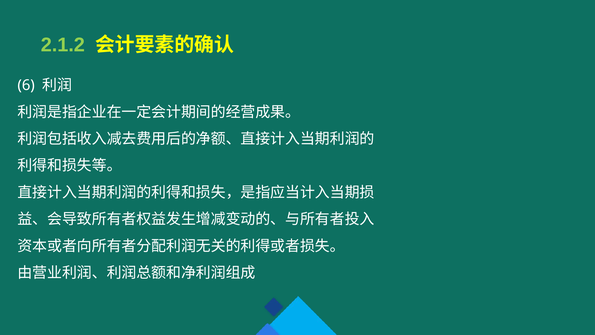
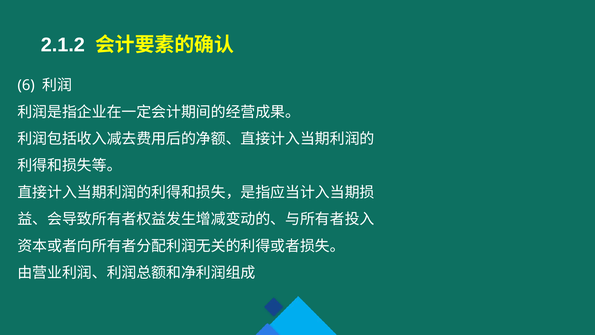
2.1.2 colour: light green -> white
